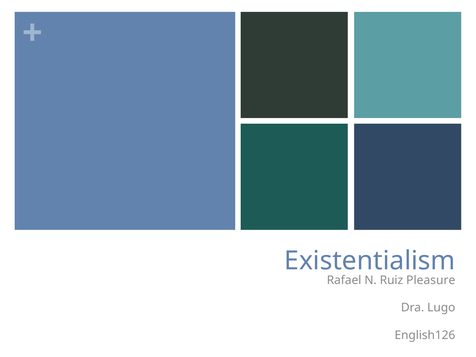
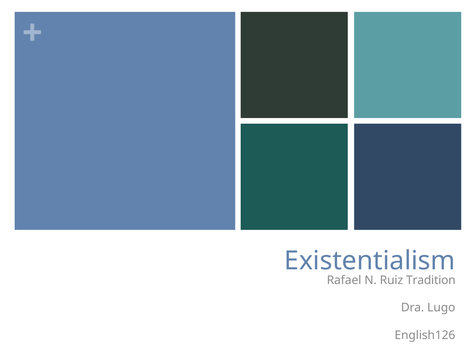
Pleasure: Pleasure -> Tradition
